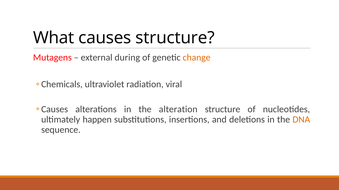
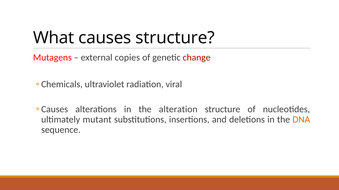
during: during -> copies
change colour: orange -> red
happen: happen -> mutant
